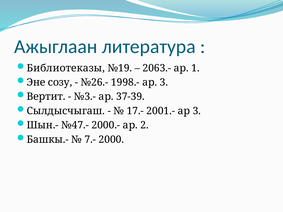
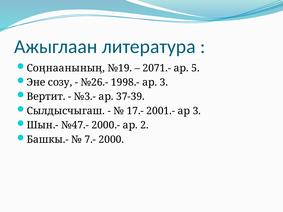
Библиотеказы: Библиотеказы -> Соӊнааныныӊ
2063.-: 2063.- -> 2071.-
1: 1 -> 5
